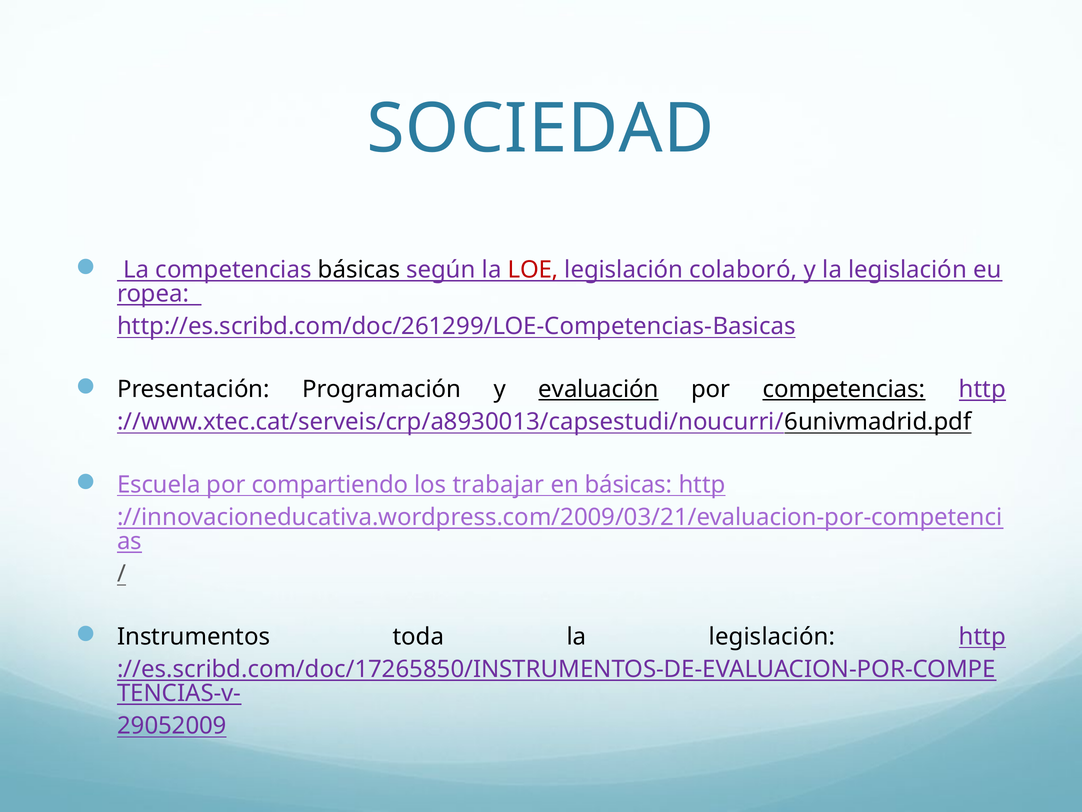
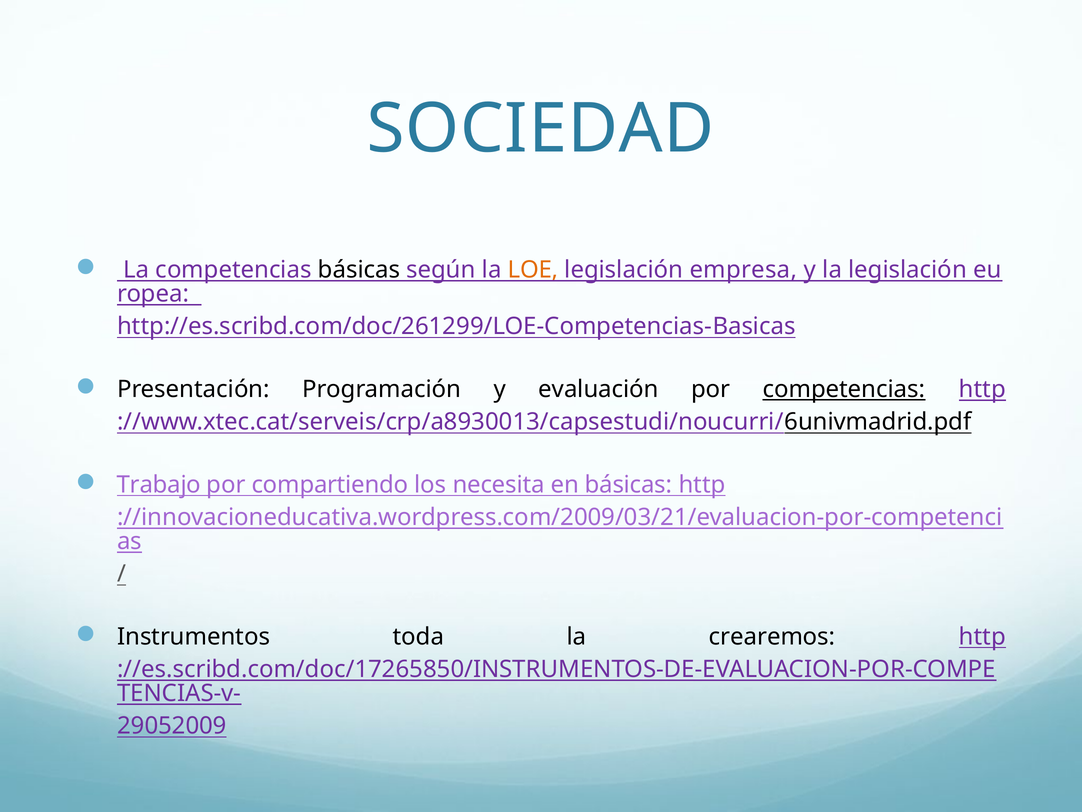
LOE colour: red -> orange
colaboró: colaboró -> empresa
evaluación underline: present -> none
Escuela: Escuela -> Trabajo
trabajar: trabajar -> necesita
legislación at (772, 636): legislación -> crearemos
